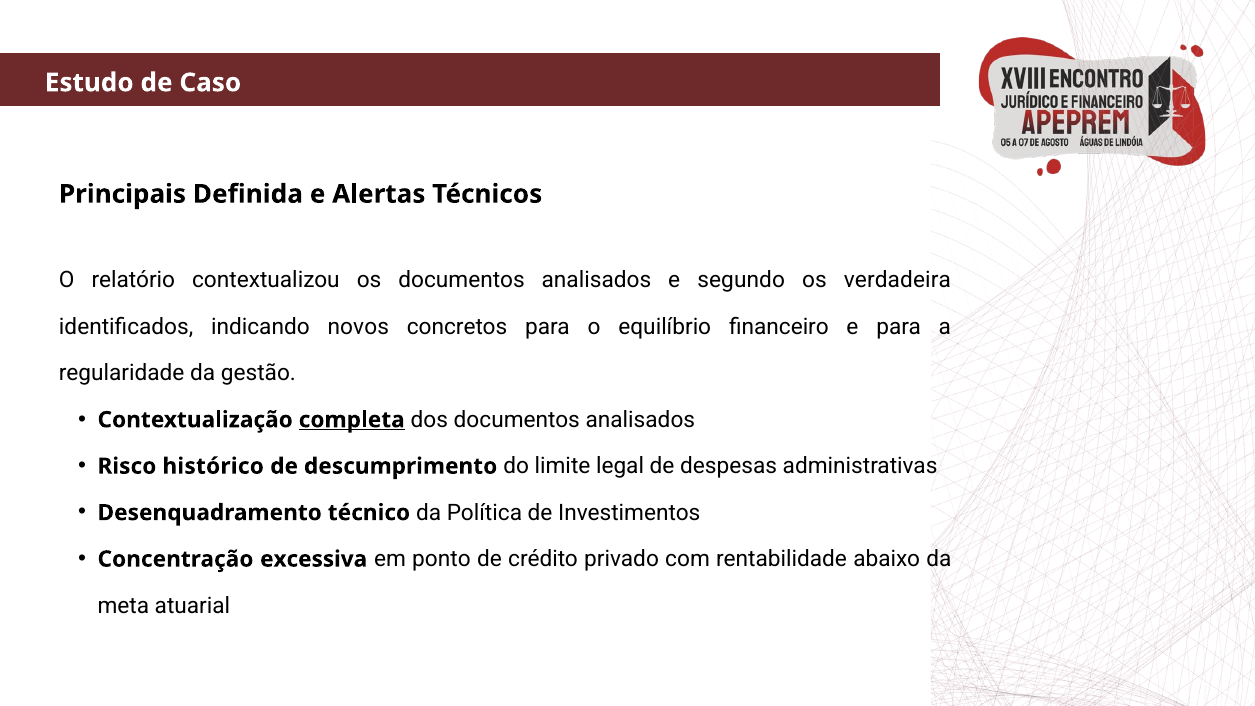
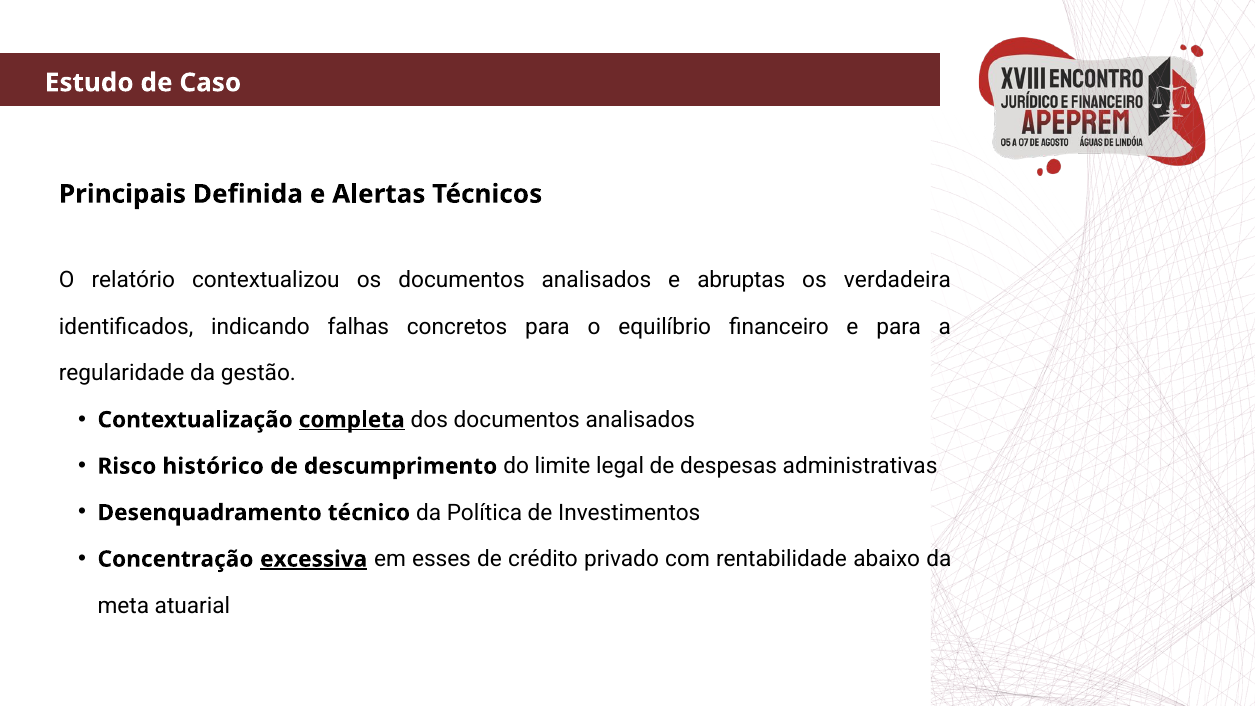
segundo: segundo -> abruptas
novos: novos -> falhas
excessiva underline: none -> present
ponto: ponto -> esses
